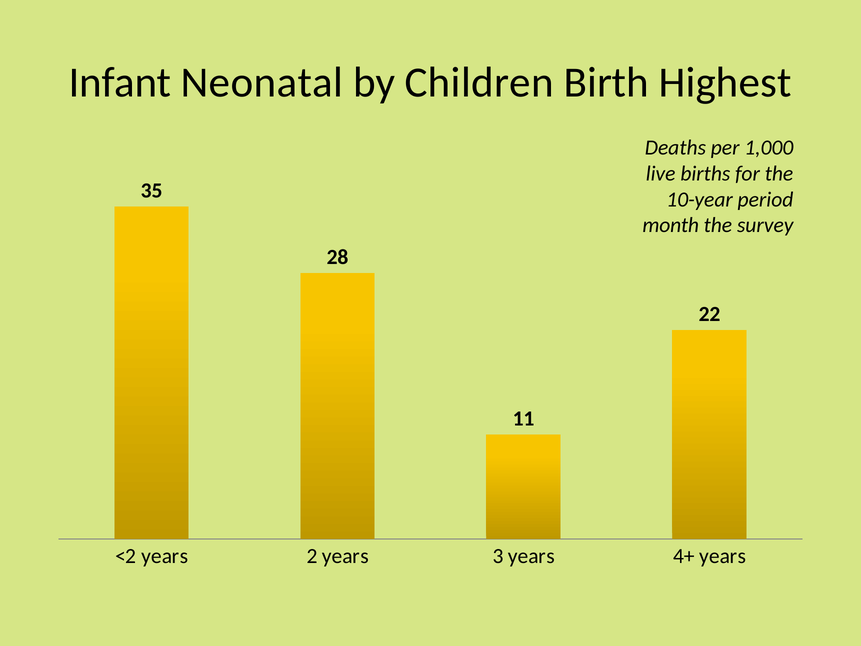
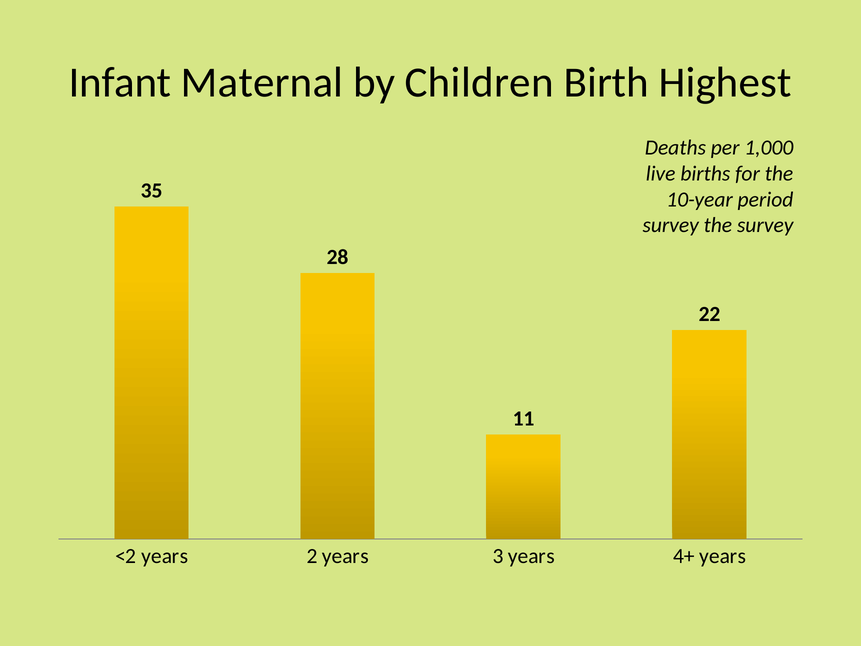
Neonatal: Neonatal -> Maternal
month at (671, 225): month -> survey
